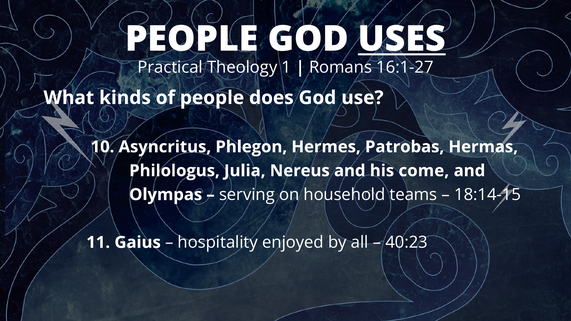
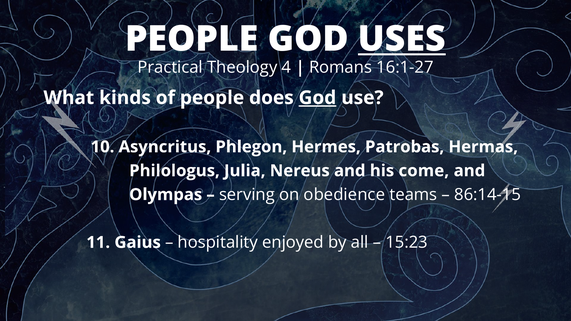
1: 1 -> 4
God at (317, 98) underline: none -> present
household: household -> obedience
18:14-15: 18:14-15 -> 86:14-15
40:23: 40:23 -> 15:23
